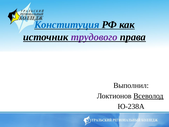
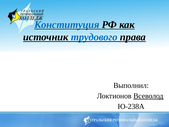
трудового colour: purple -> blue
